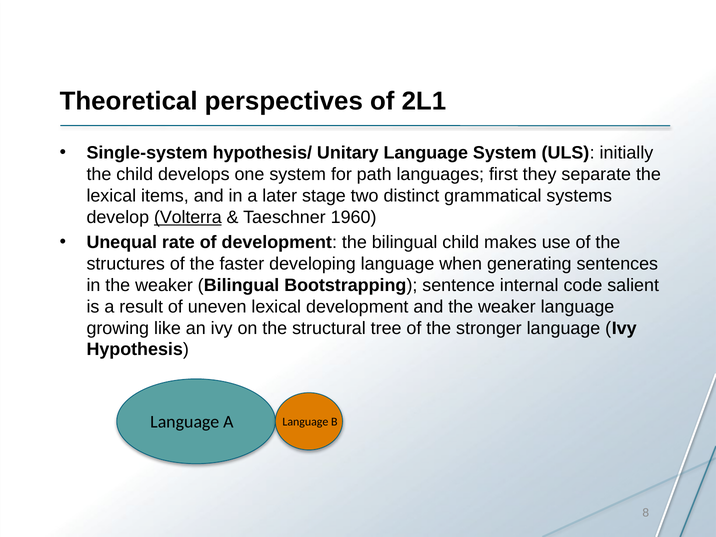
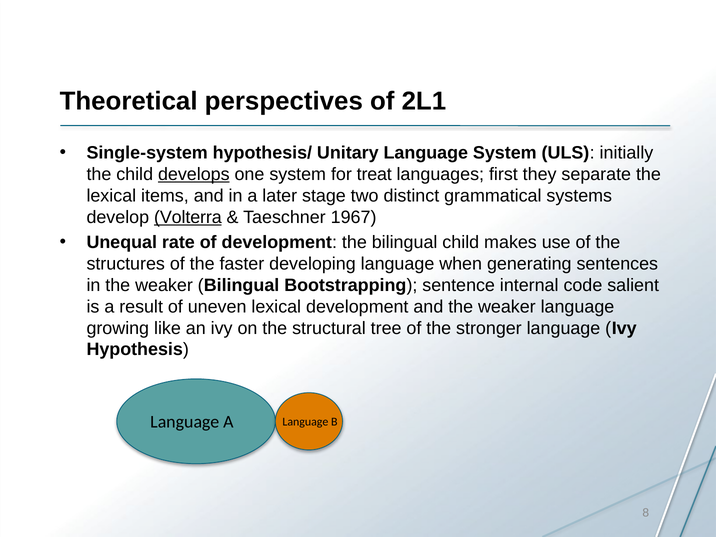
develops underline: none -> present
path: path -> treat
1960: 1960 -> 1967
